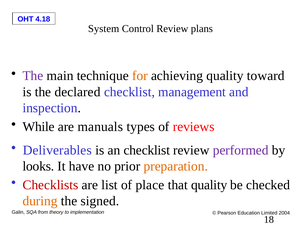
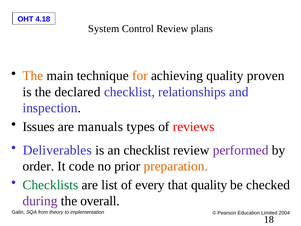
The at (33, 76) colour: purple -> orange
toward: toward -> proven
management: management -> relationships
While: While -> Issues
looks: looks -> order
have: have -> code
Checklists colour: red -> green
place: place -> every
during colour: orange -> purple
signed: signed -> overall
